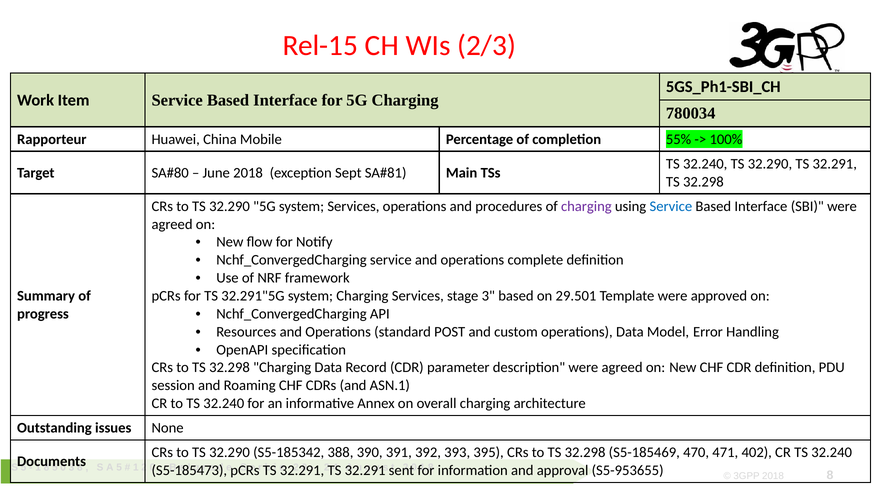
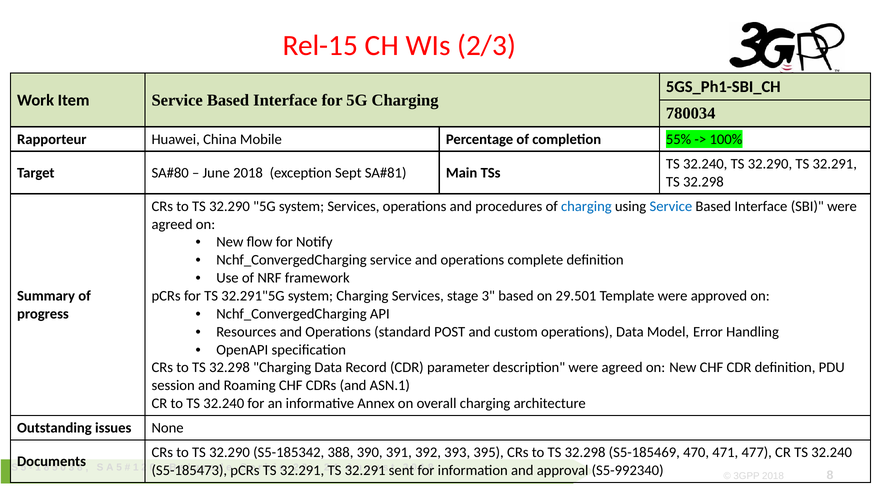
charging at (586, 206) colour: purple -> blue
402: 402 -> 477
S5-953655: S5-953655 -> S5-992340
